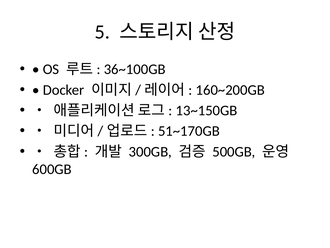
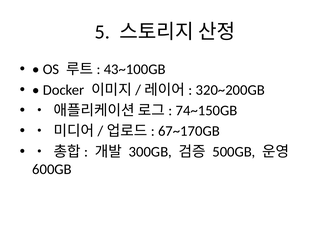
36~100GB: 36~100GB -> 43~100GB
160~200GB: 160~200GB -> 320~200GB
13~150GB: 13~150GB -> 74~150GB
51~170GB: 51~170GB -> 67~170GB
